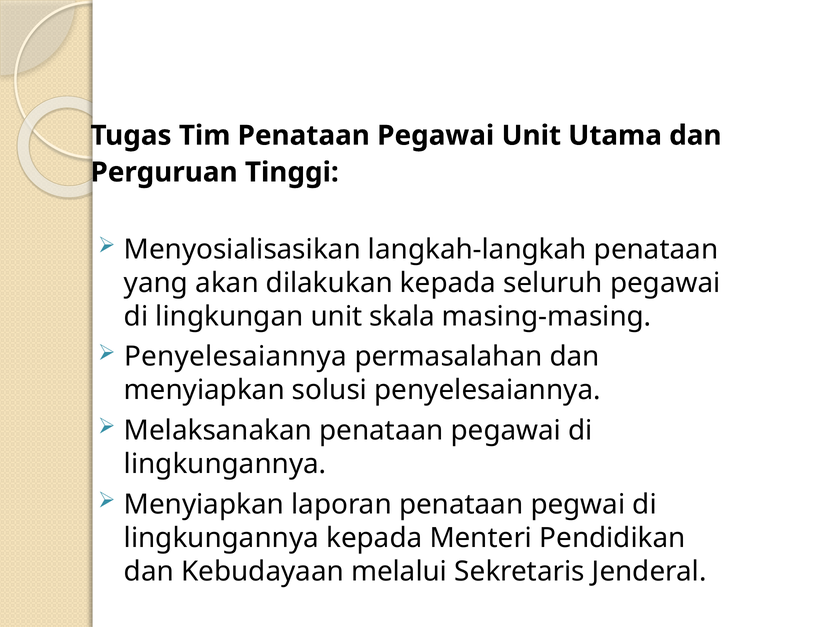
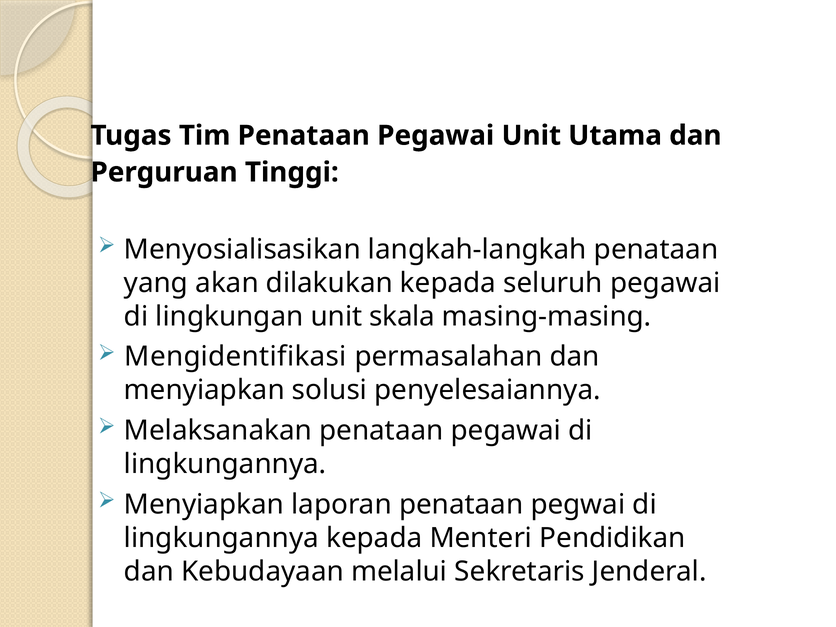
Penyelesaiannya at (235, 357): Penyelesaiannya -> Mengidentifikasi
